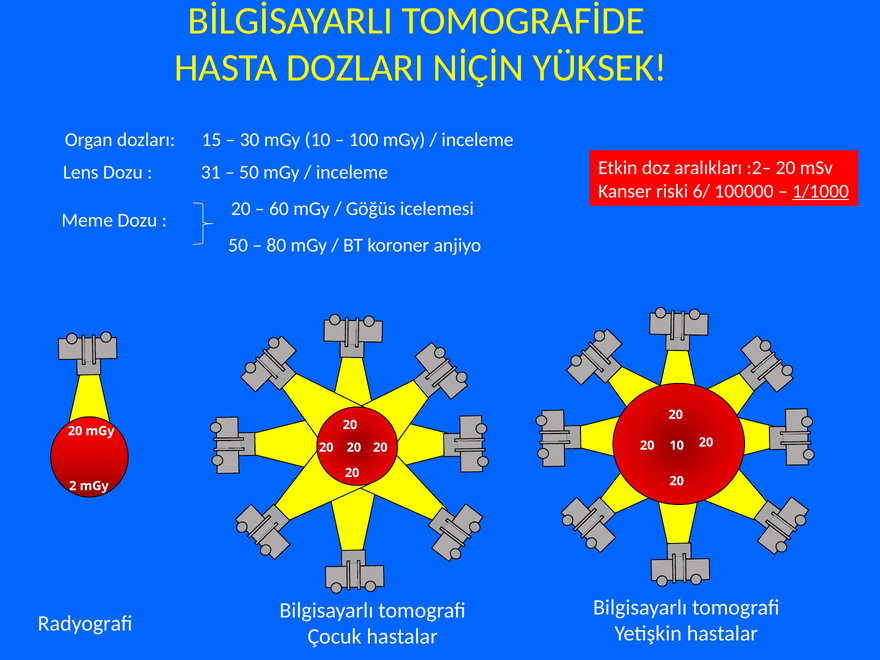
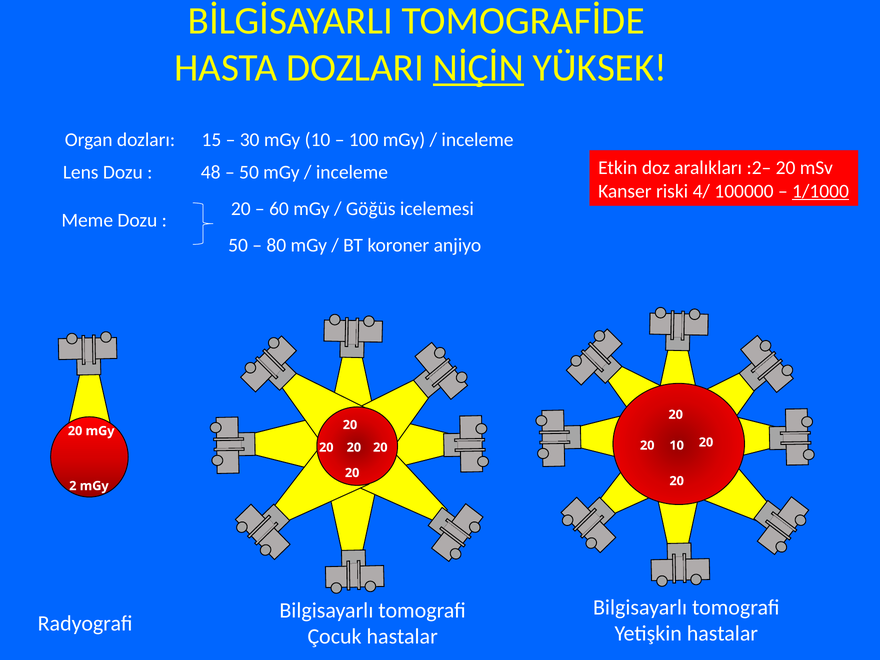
NİÇİN underline: none -> present
31: 31 -> 48
6/: 6/ -> 4/
